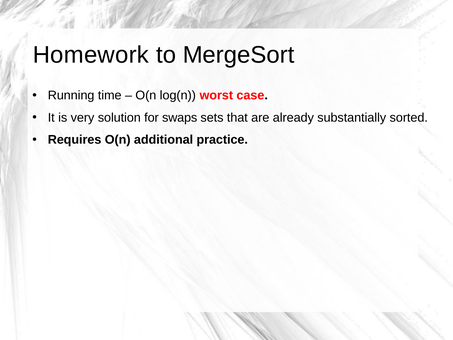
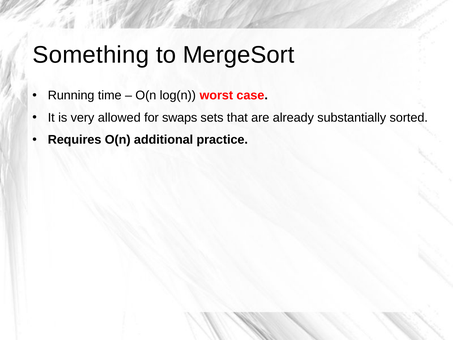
Homework: Homework -> Something
solution: solution -> allowed
